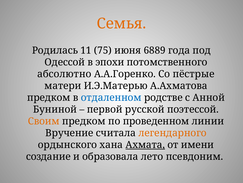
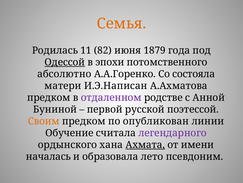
75: 75 -> 82
6889: 6889 -> 1879
Одессой underline: none -> present
пёстрые: пёстрые -> состояла
И.Э.Матерью: И.Э.Матерью -> И.Э.Написан
отдаленном colour: blue -> purple
проведенном: проведенном -> опубликован
Вручение: Вручение -> Обучение
легендарного colour: orange -> purple
создание: создание -> началась
